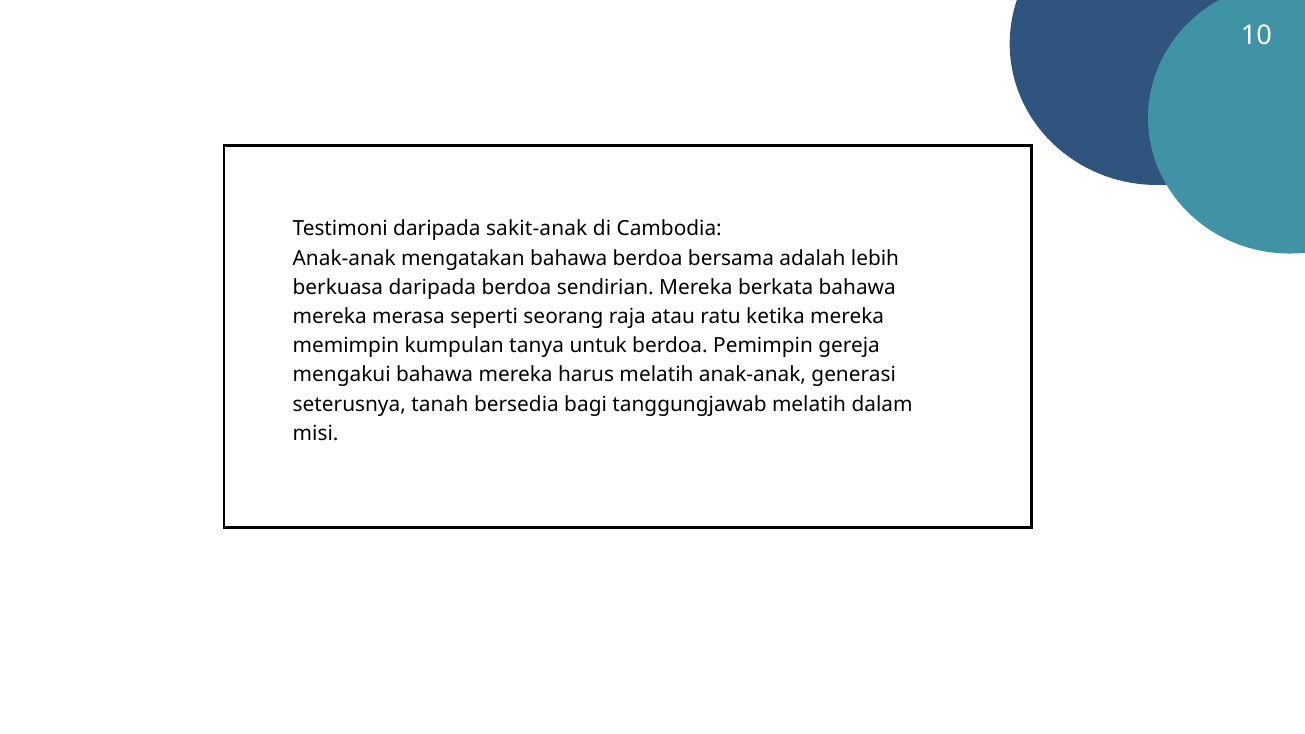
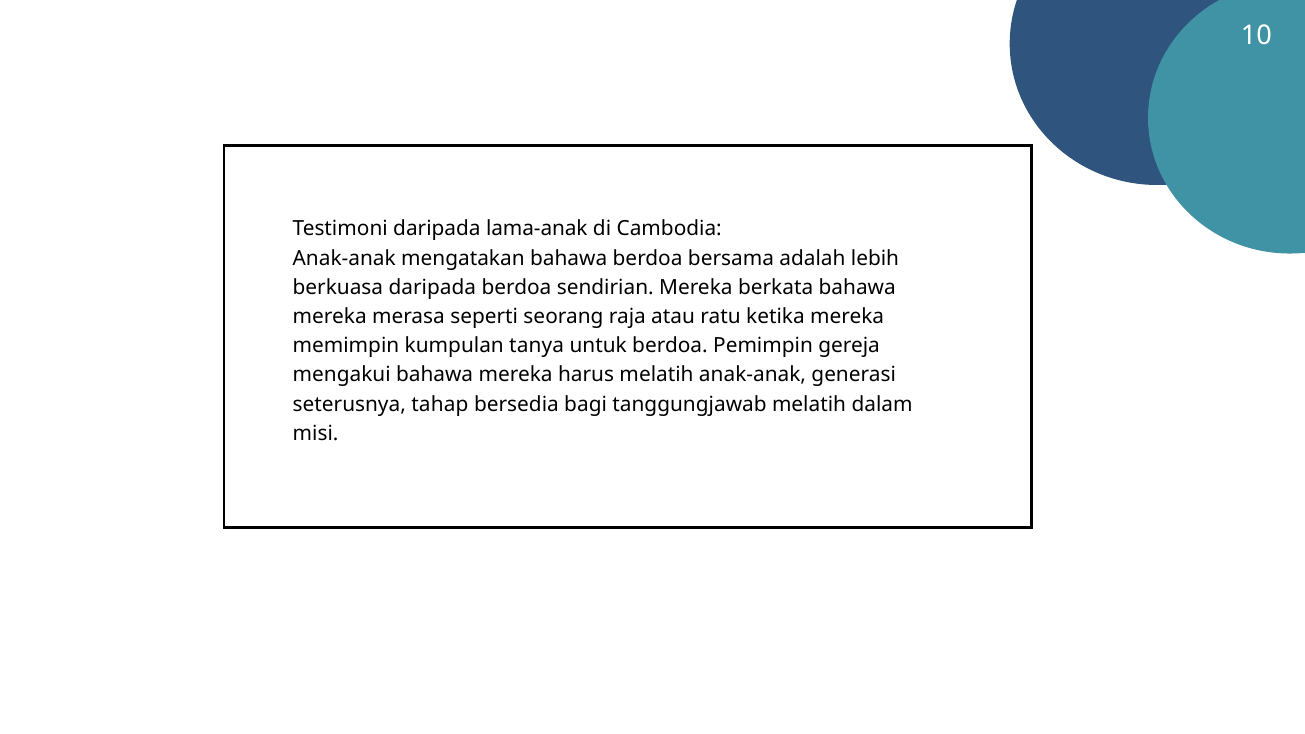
sakit-anak: sakit-anak -> lama-anak
tanah: tanah -> tahap
